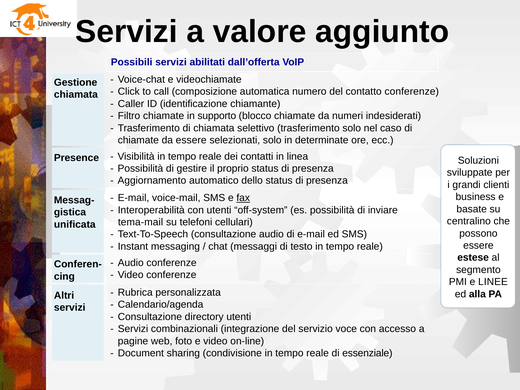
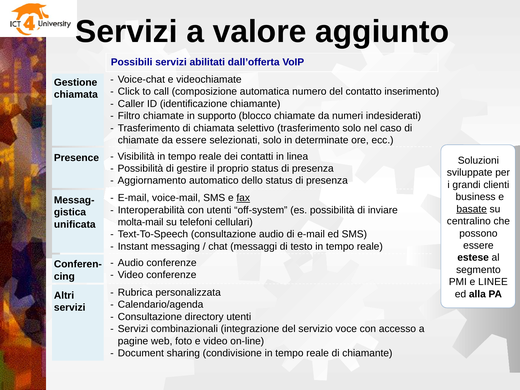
contatto conferenze: conferenze -> inserimento
basate underline: none -> present
tema-mail: tema-mail -> molta-mail
di essenziale: essenziale -> chiamante
